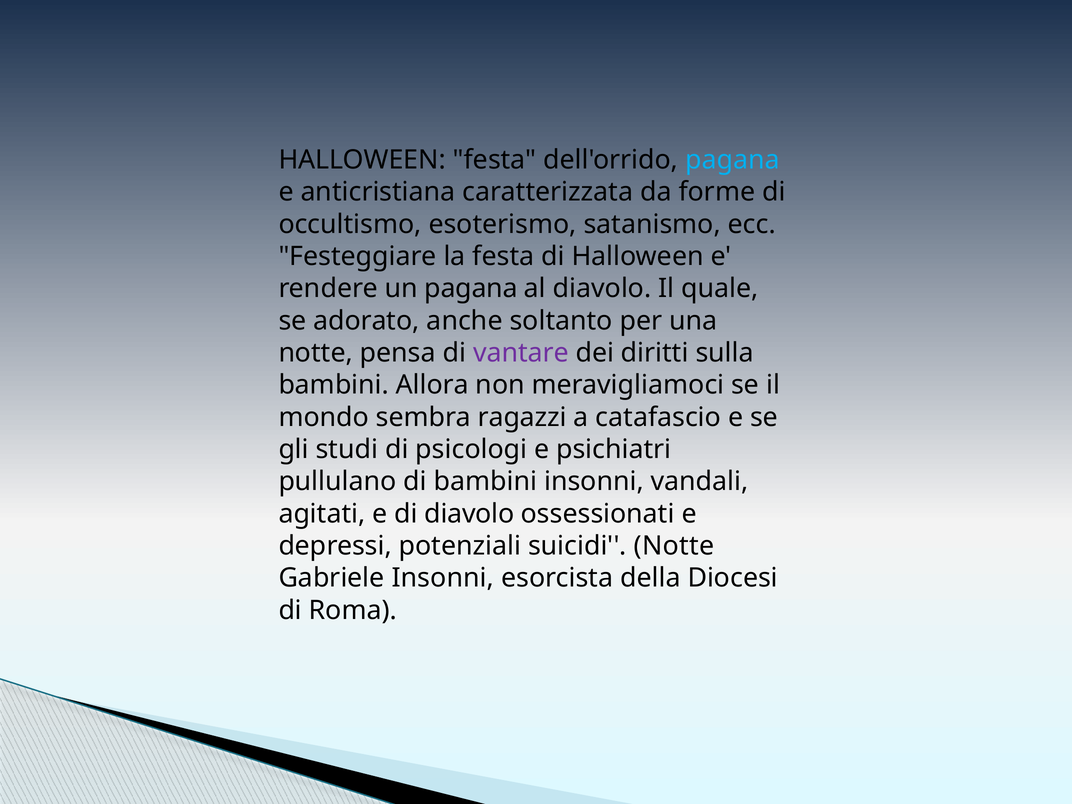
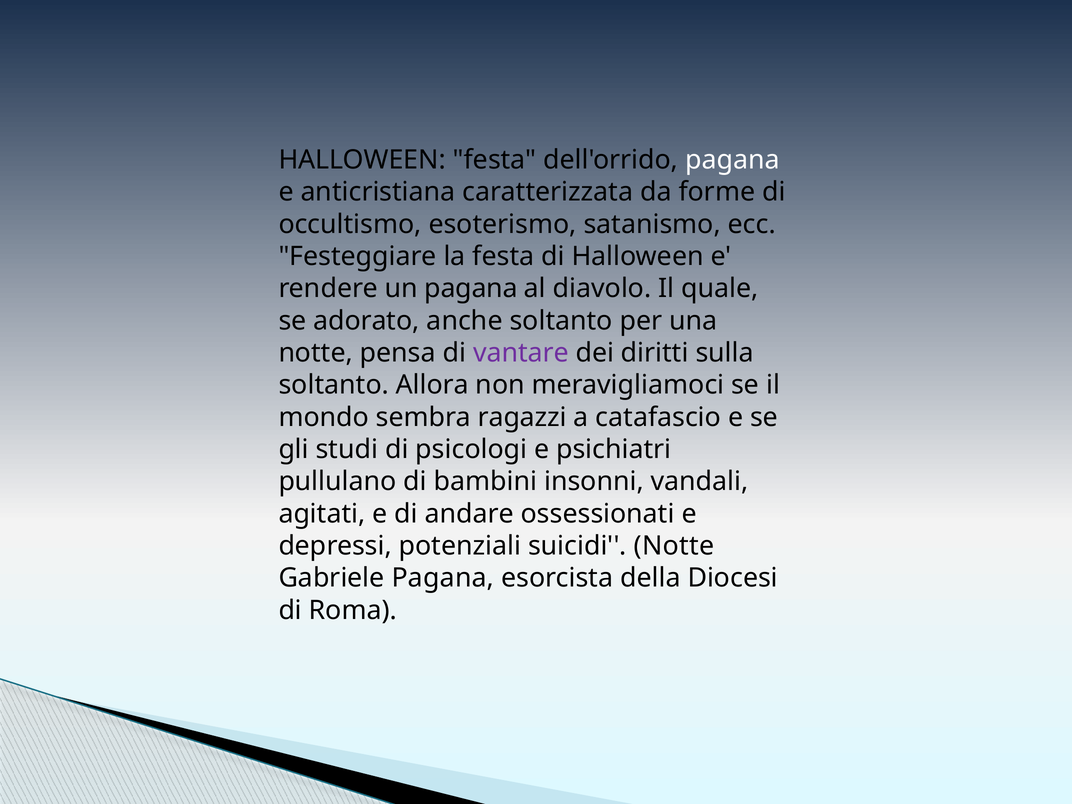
pagana at (732, 160) colour: light blue -> white
bambini at (334, 385): bambini -> soltanto
di diavolo: diavolo -> andare
Gabriele Insonni: Insonni -> Pagana
